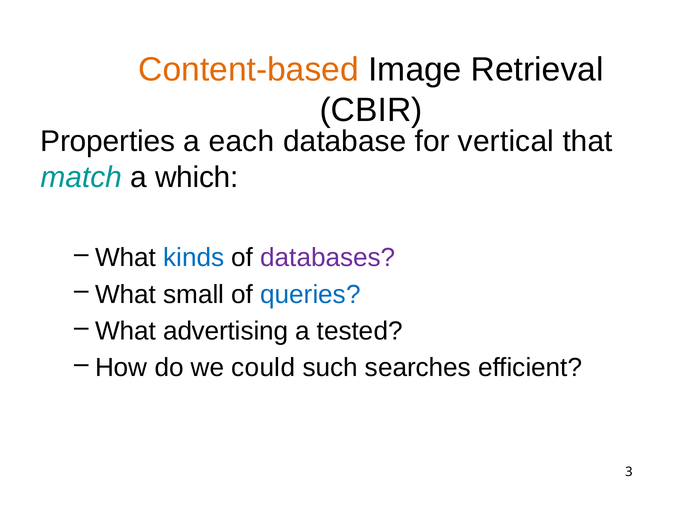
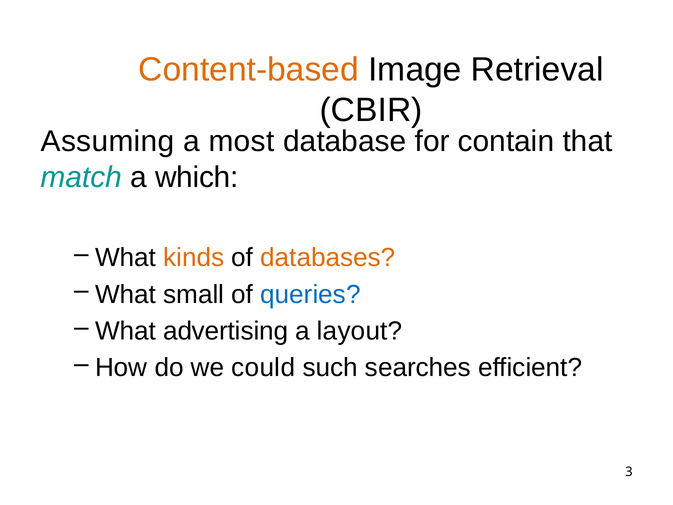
Properties: Properties -> Assuming
each: each -> most
vertical: vertical -> contain
kinds colour: blue -> orange
databases colour: purple -> orange
tested: tested -> layout
